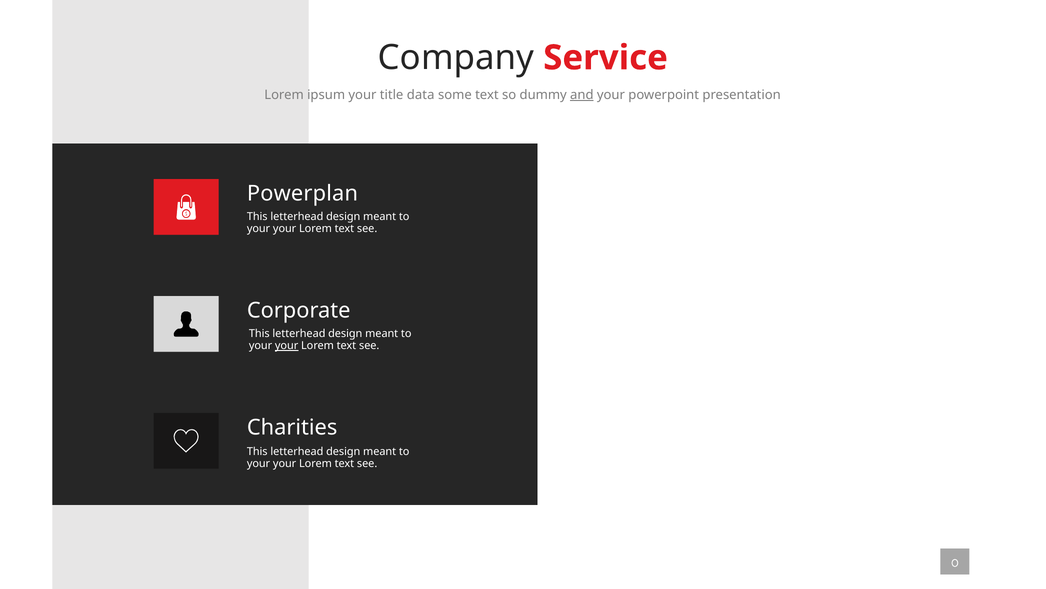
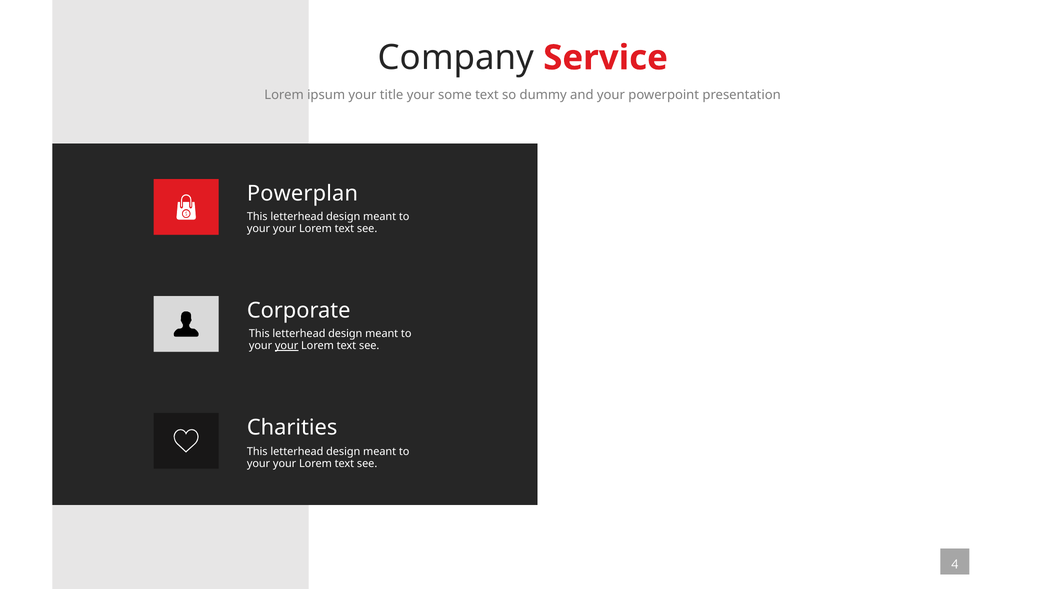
title data: data -> your
and underline: present -> none
0: 0 -> 4
